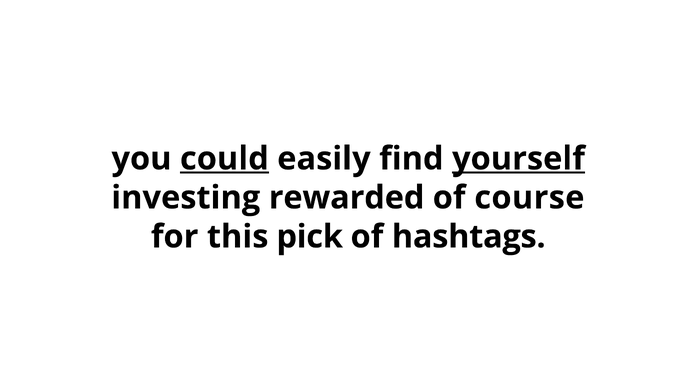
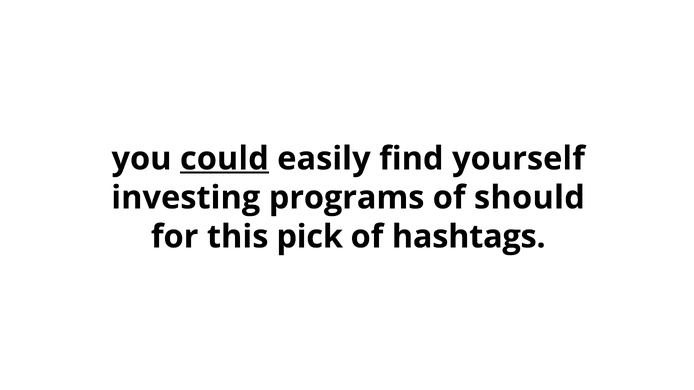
yourself underline: present -> none
rewarded: rewarded -> programs
course: course -> should
